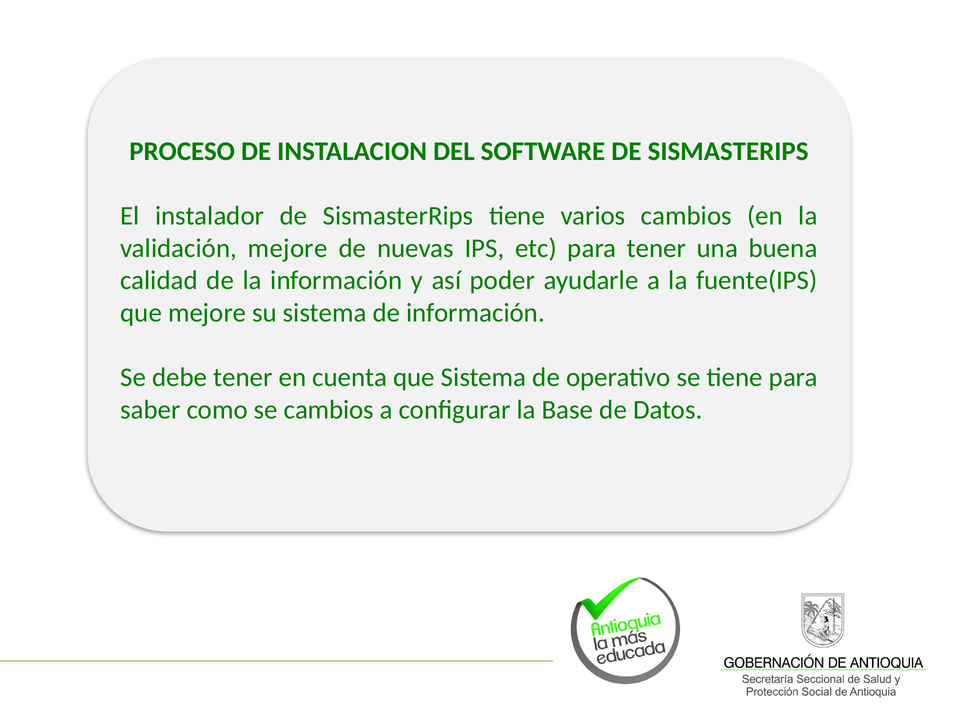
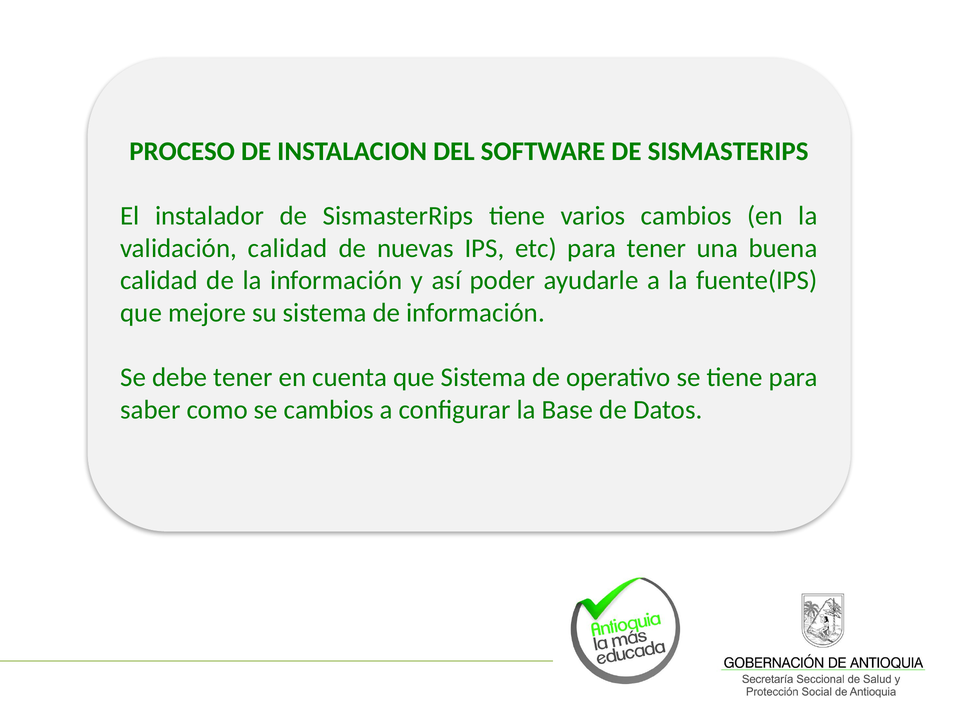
validación mejore: mejore -> calidad
